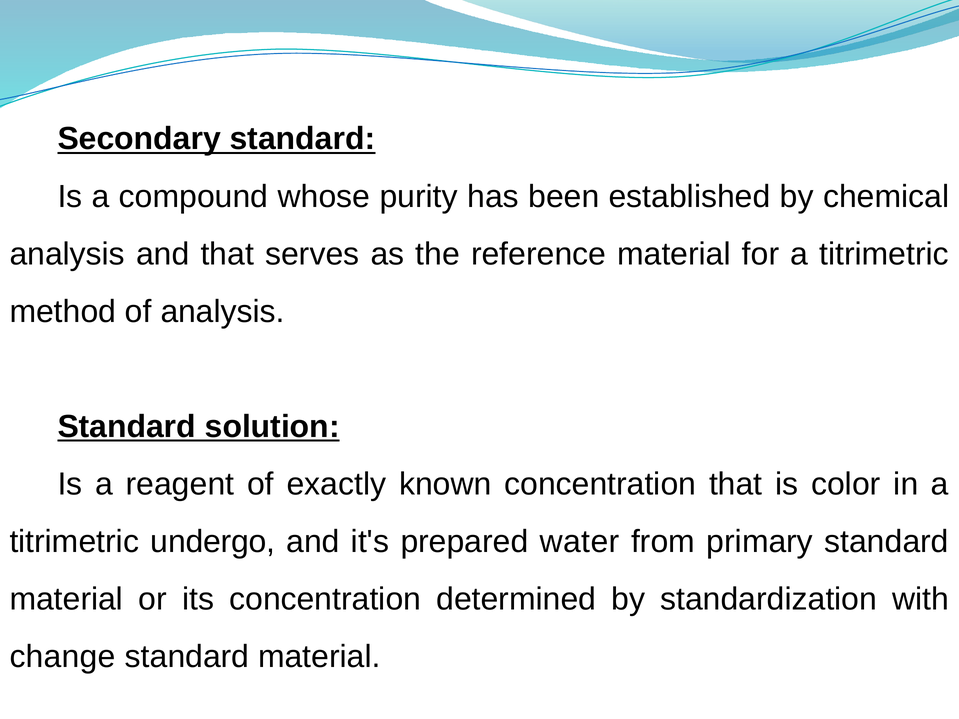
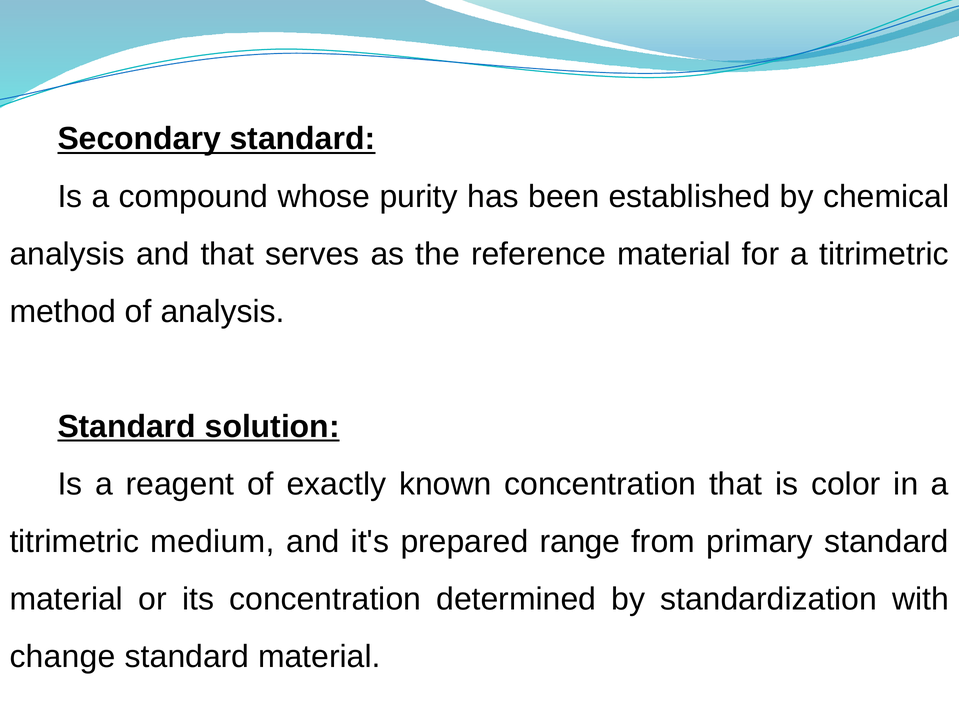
undergo: undergo -> medium
water: water -> range
